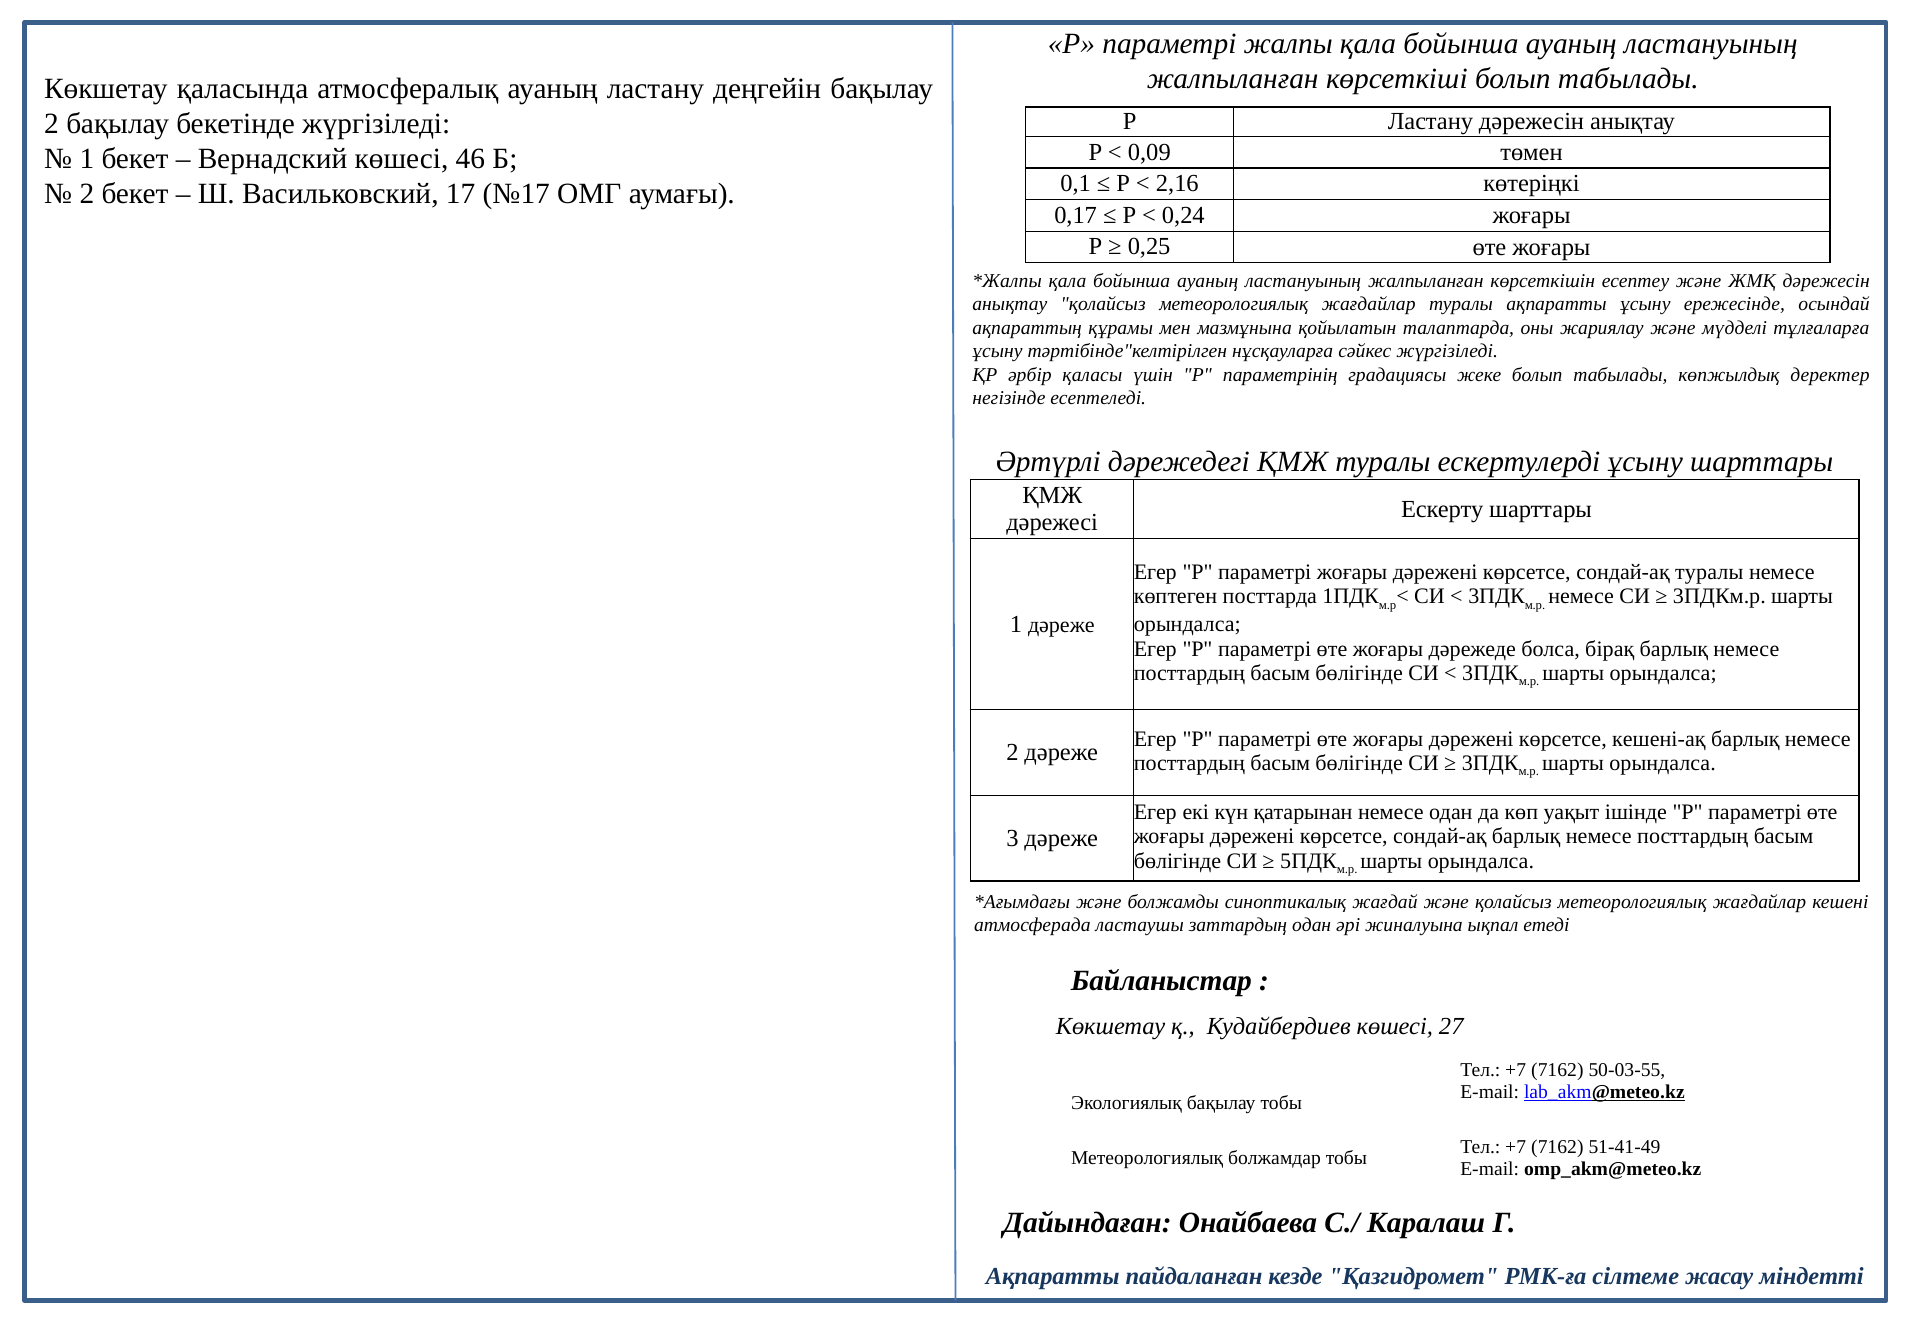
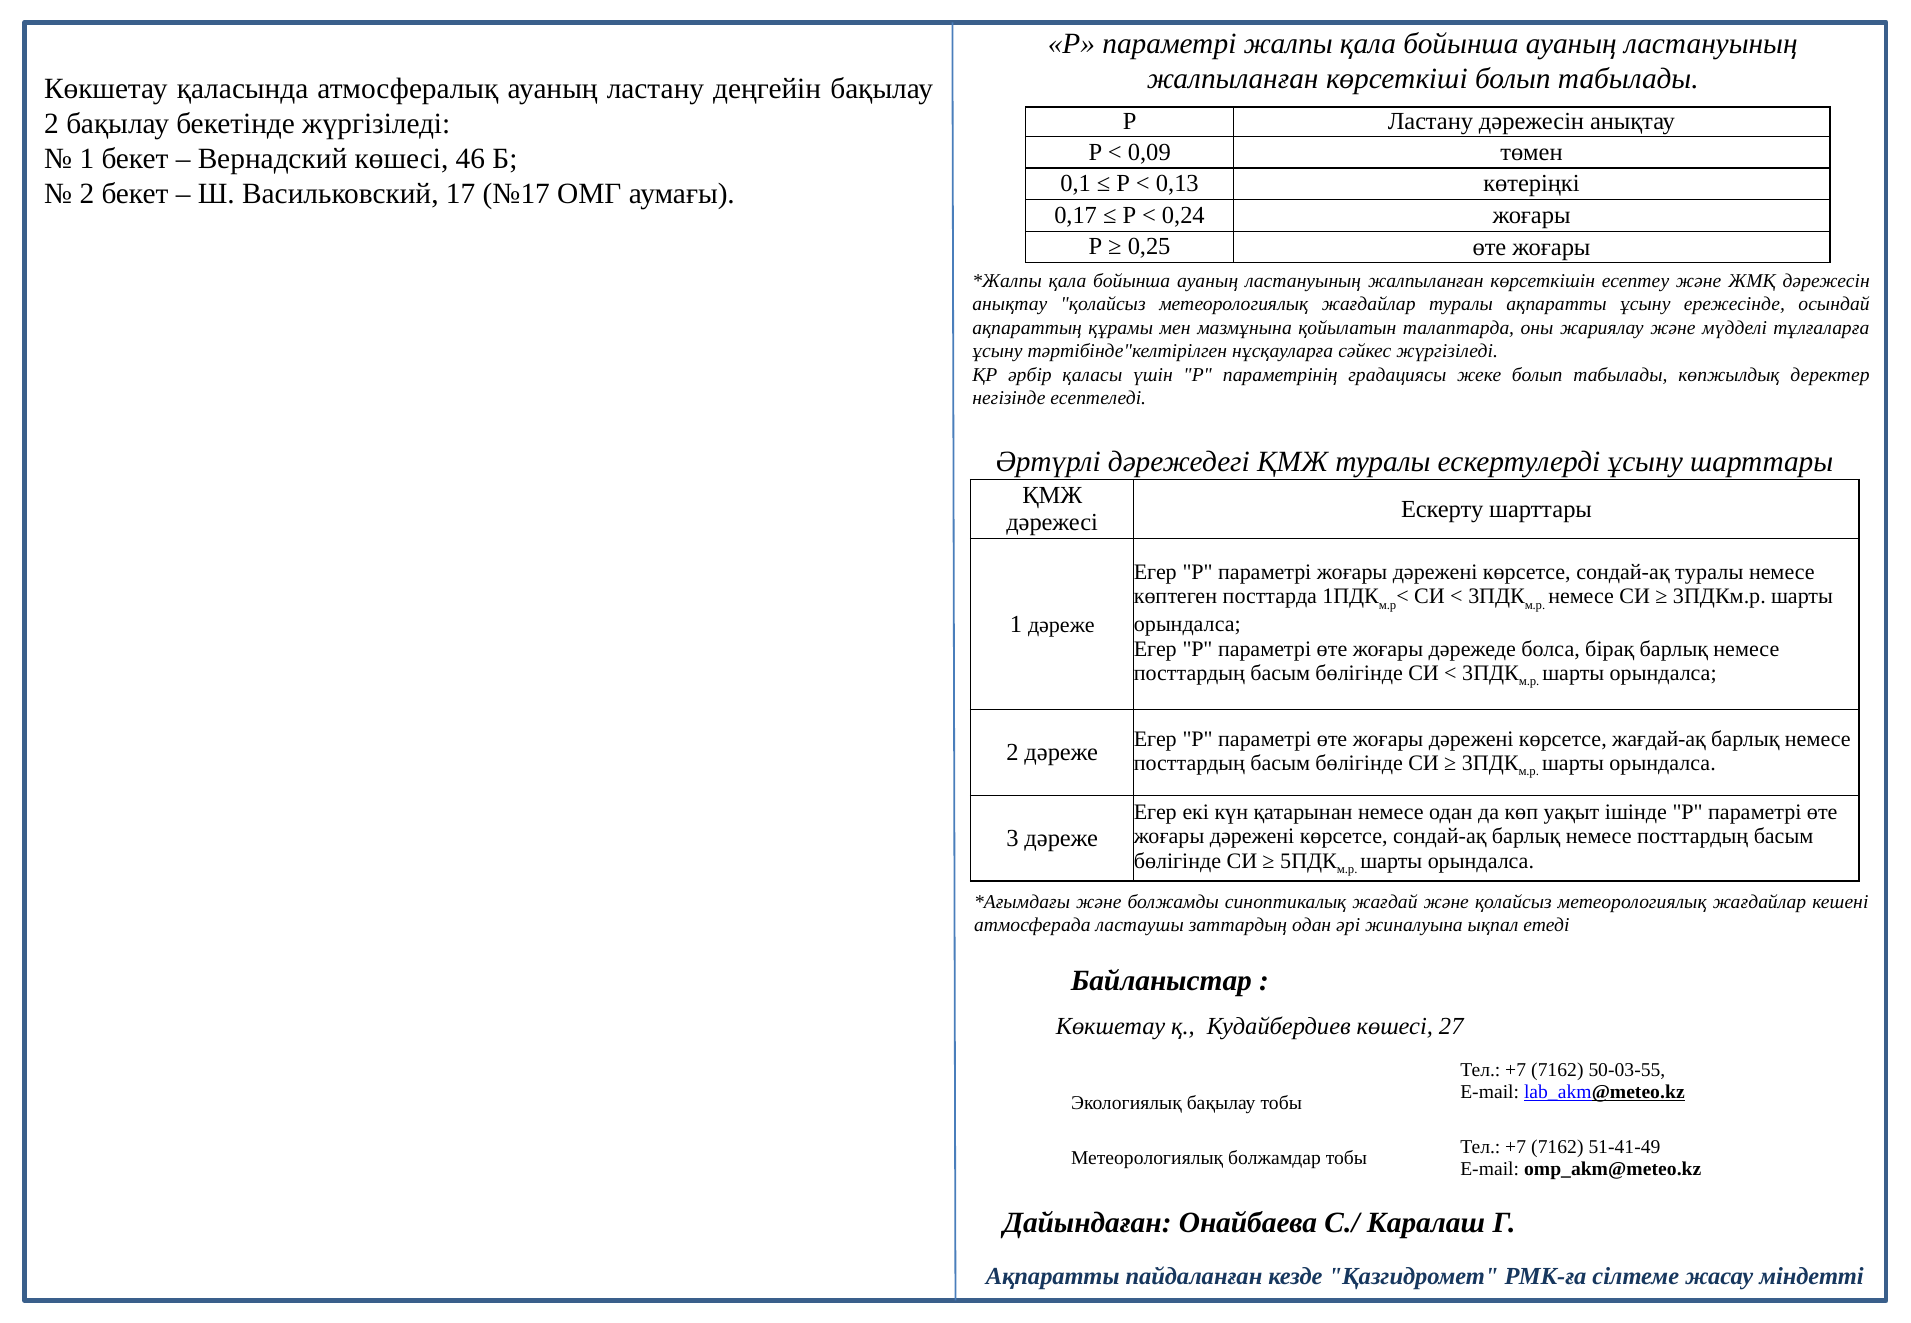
2,16: 2,16 -> 0,13
кешені-ақ: кешені-ақ -> жағдай-ақ
